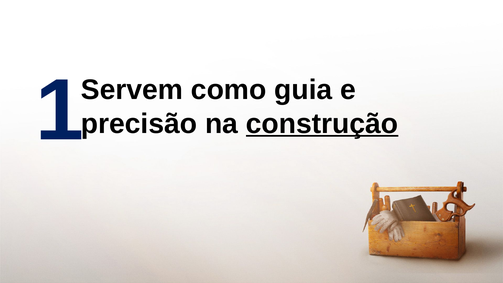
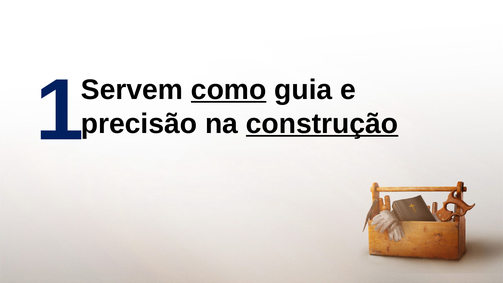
como underline: none -> present
